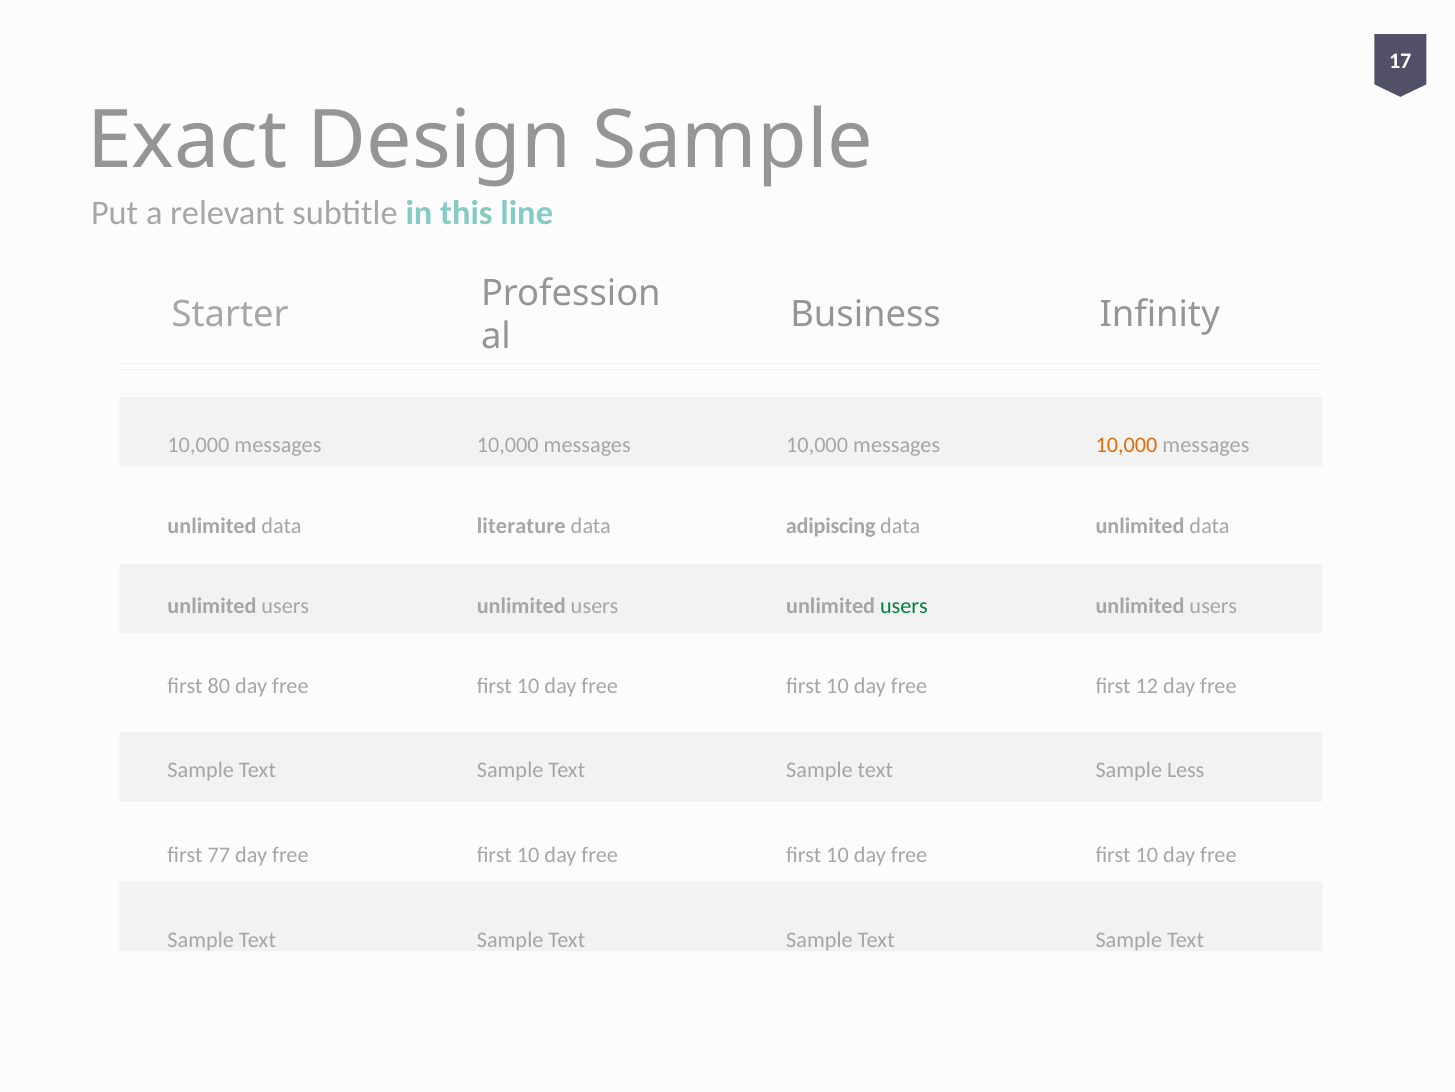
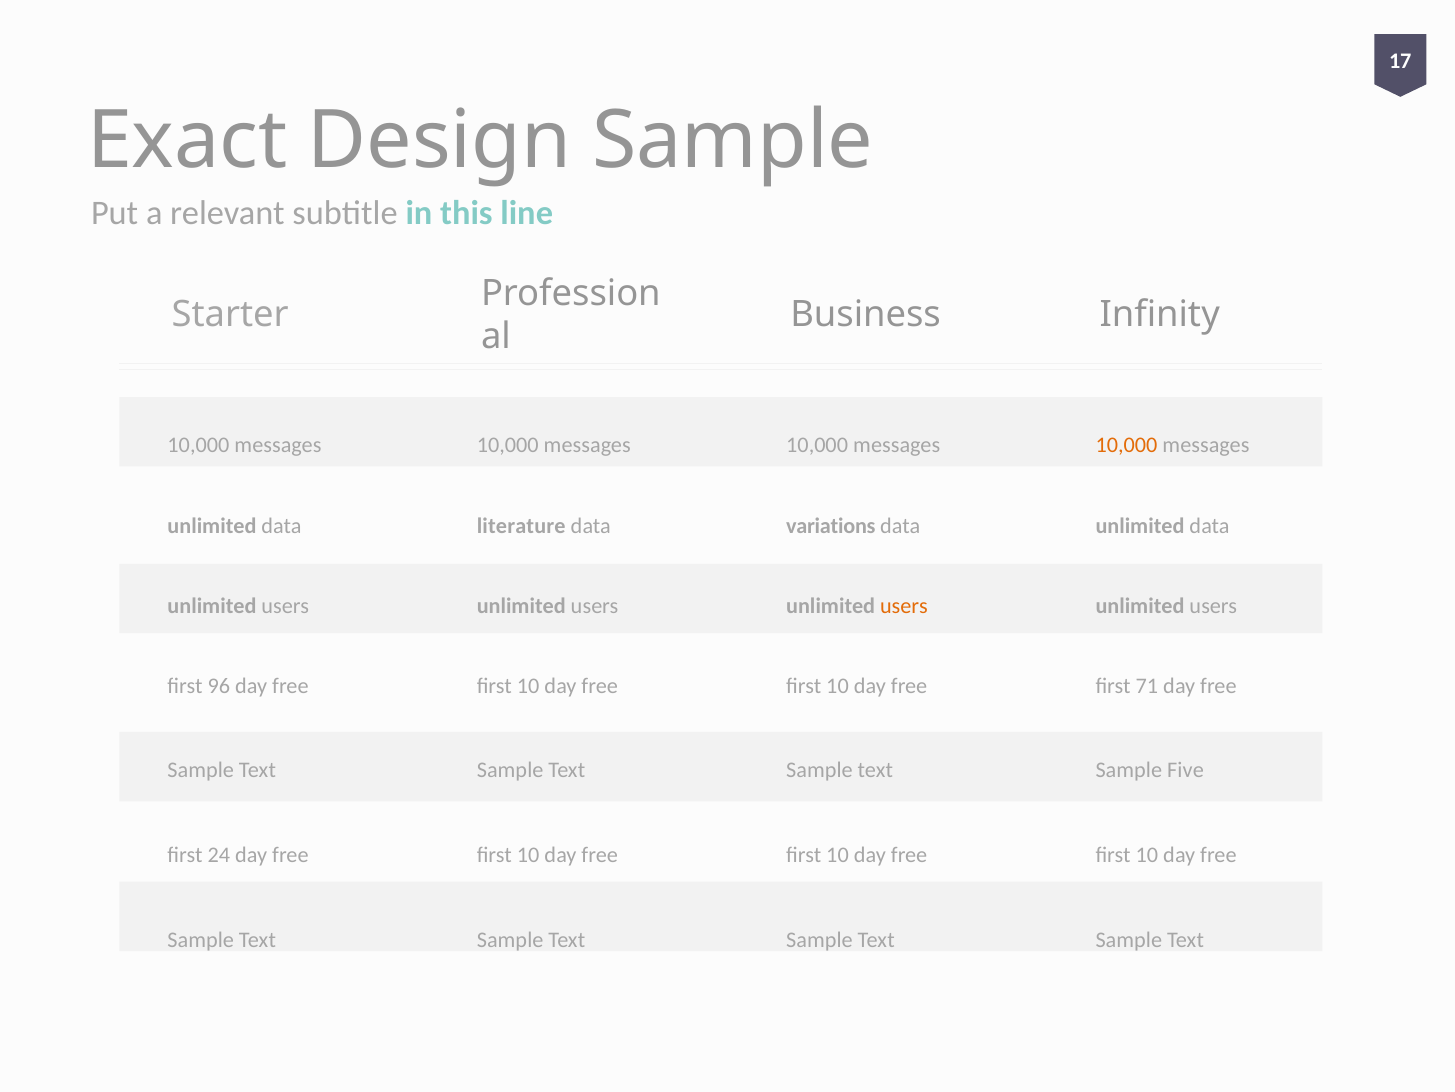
adipiscing: adipiscing -> variations
users at (904, 605) colour: green -> orange
80: 80 -> 96
12: 12 -> 71
Less: Less -> Five
77: 77 -> 24
